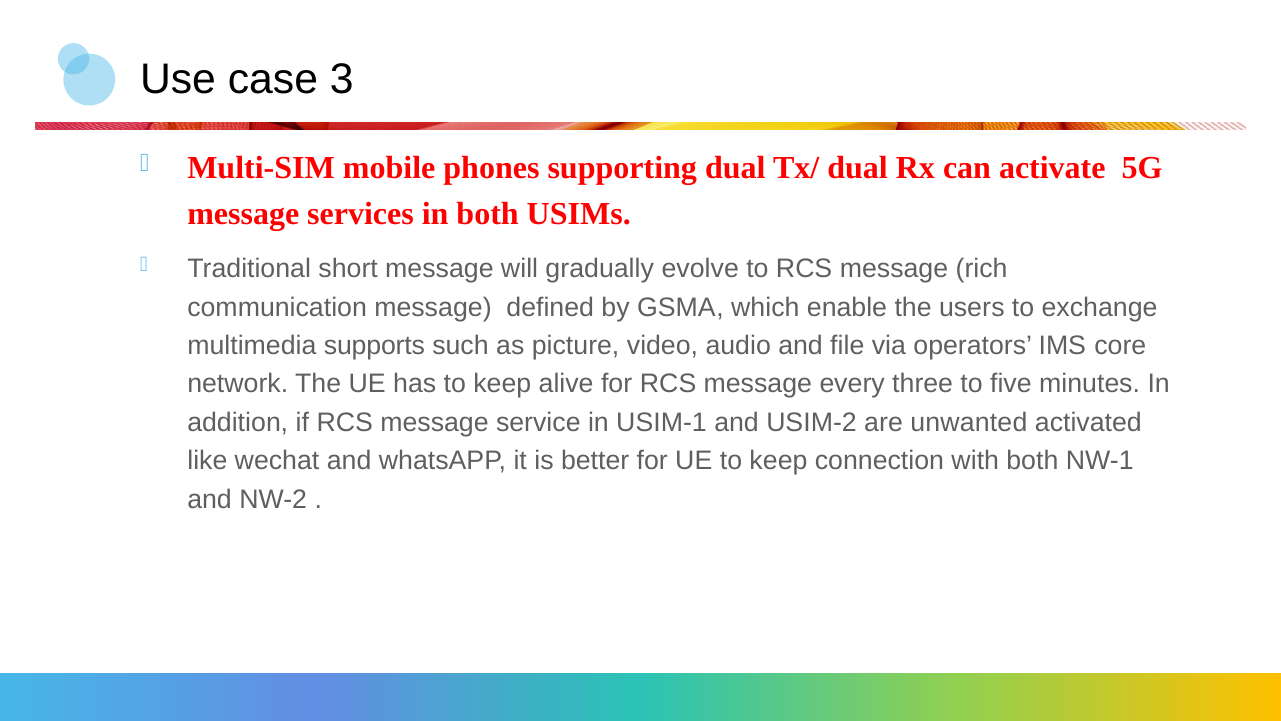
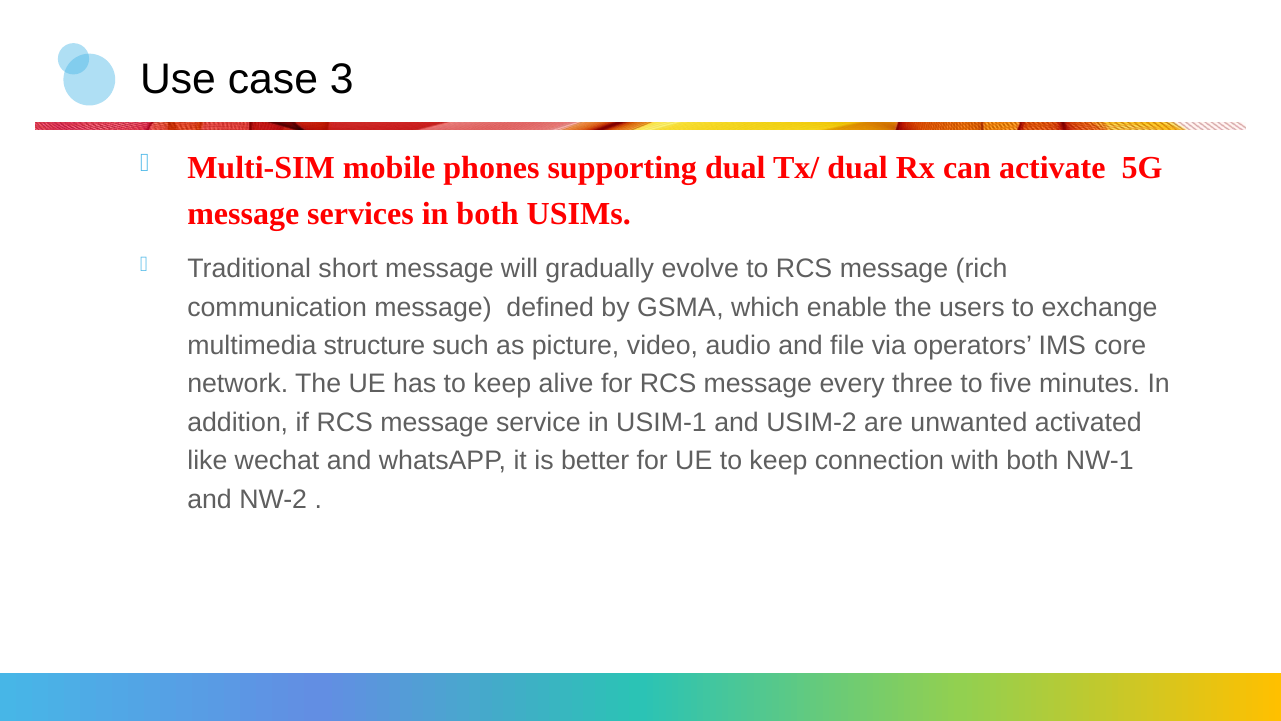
supports: supports -> structure
